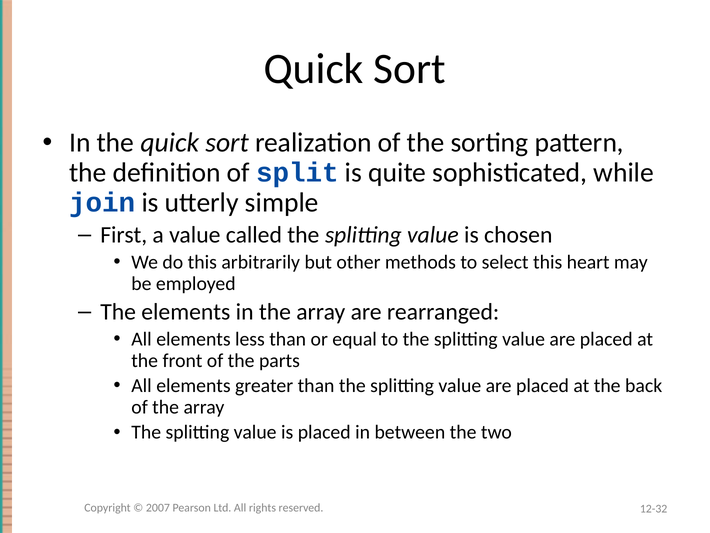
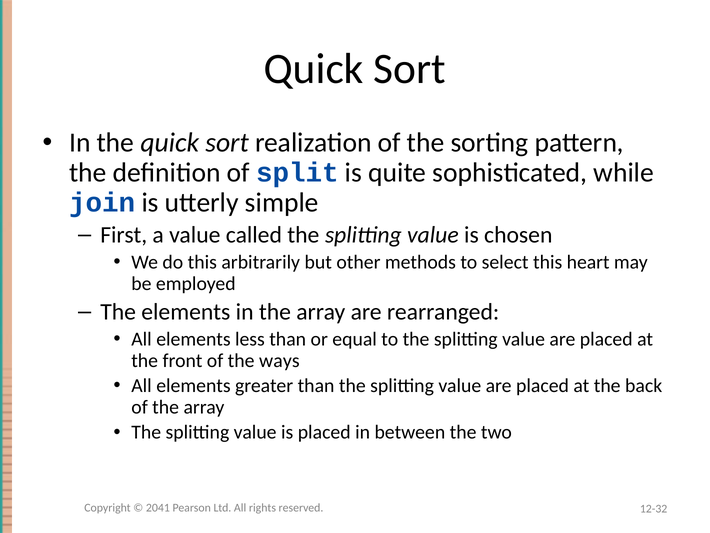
parts: parts -> ways
2007: 2007 -> 2041
